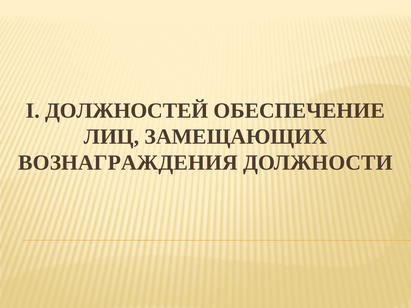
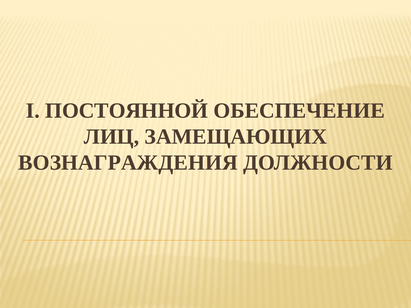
ДОЛЖНОСТЕЙ: ДОЛЖНОСТЕЙ -> ПОСТОЯННОЙ
